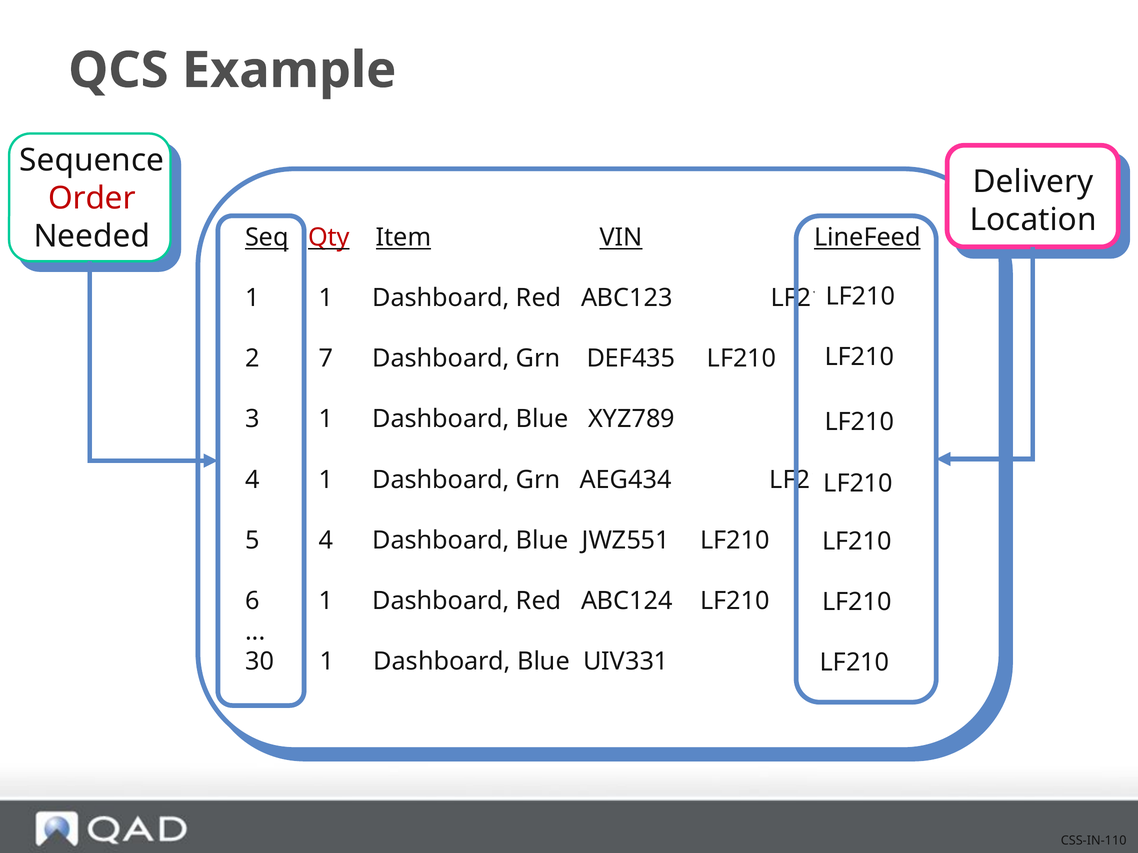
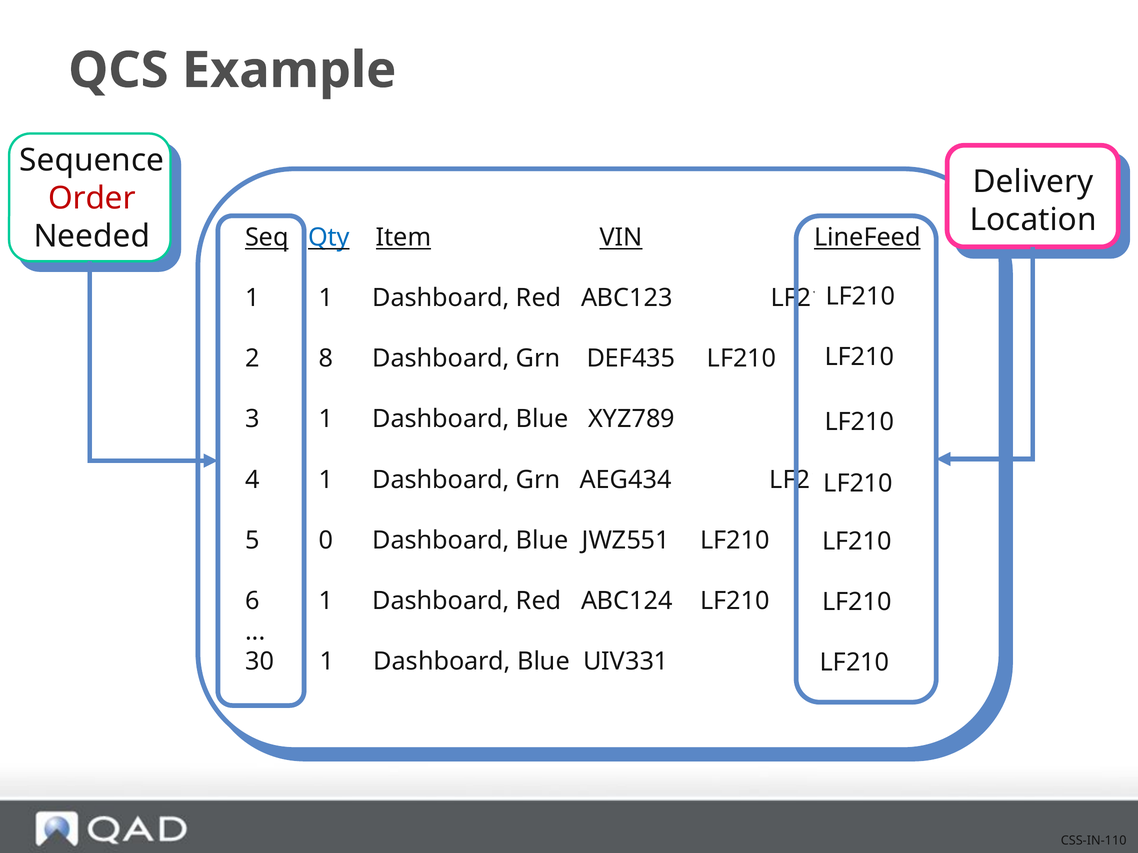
Qty colour: red -> blue
7: 7 -> 8
5 4: 4 -> 0
